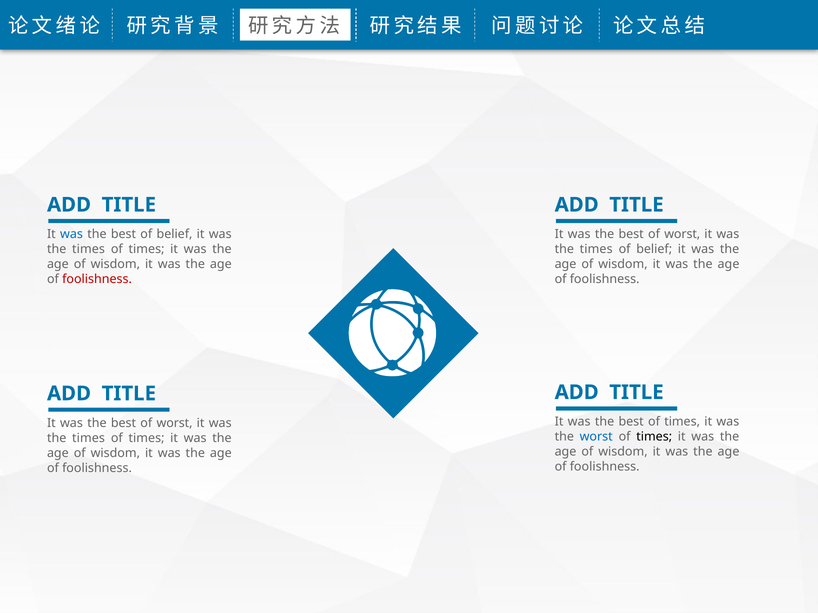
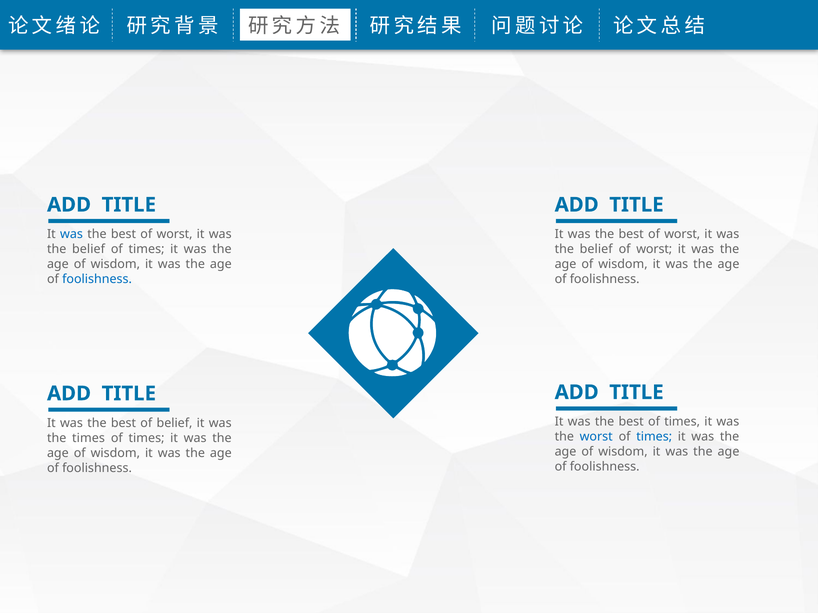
belief at (175, 234): belief -> worst
times at (89, 249): times -> belief
times at (596, 249): times -> belief
belief at (654, 249): belief -> worst
foolishness at (97, 279) colour: red -> blue
worst at (175, 423): worst -> belief
times at (654, 437) colour: black -> blue
